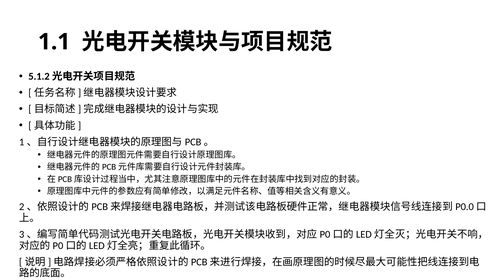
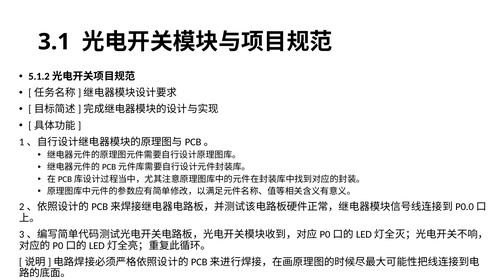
1.1: 1.1 -> 3.1
